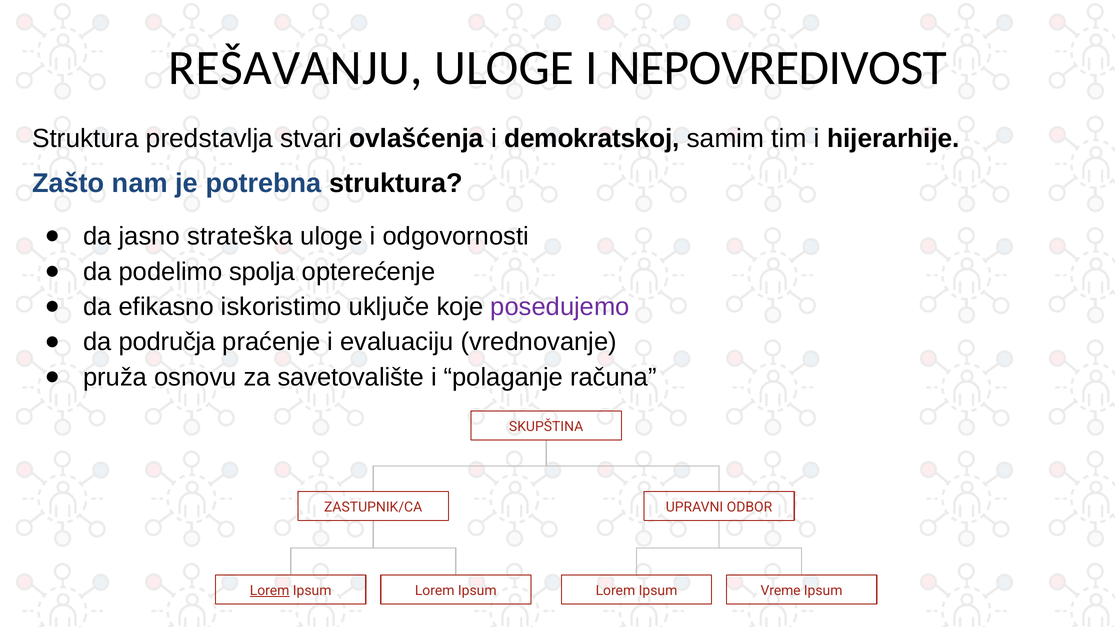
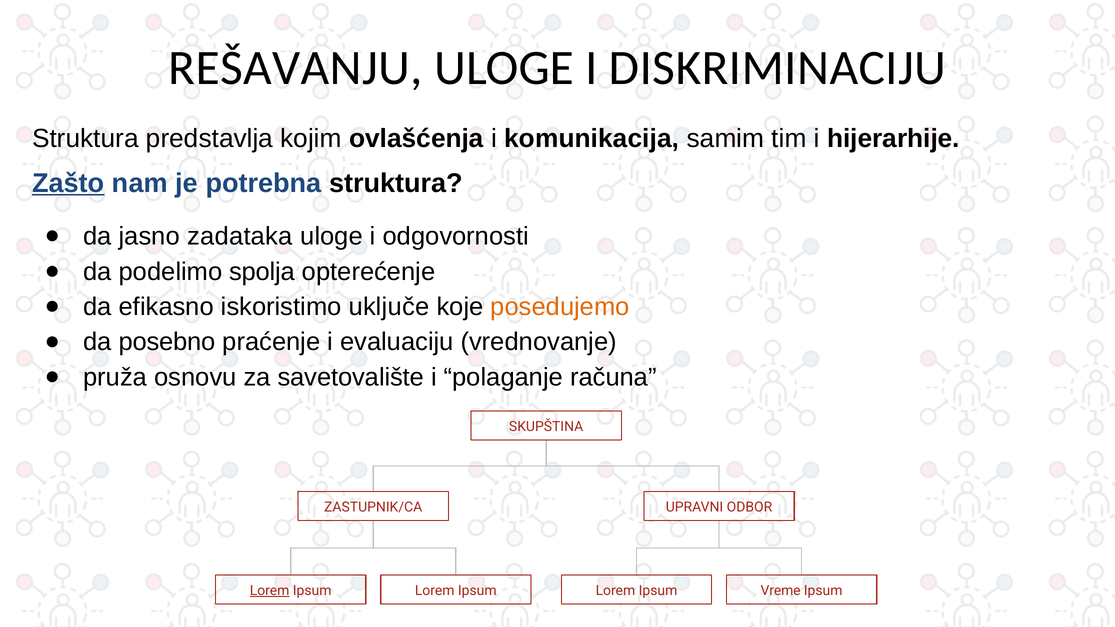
NEPOVREDIVOST: NEPOVREDIVOST -> DISKRIMINACIJU
stvari: stvari -> kojim
demokratskoj: demokratskoj -> komunikacija
Zašto underline: none -> present
strateška: strateška -> zadataka
posedujemo colour: purple -> orange
područja: područja -> posebno
